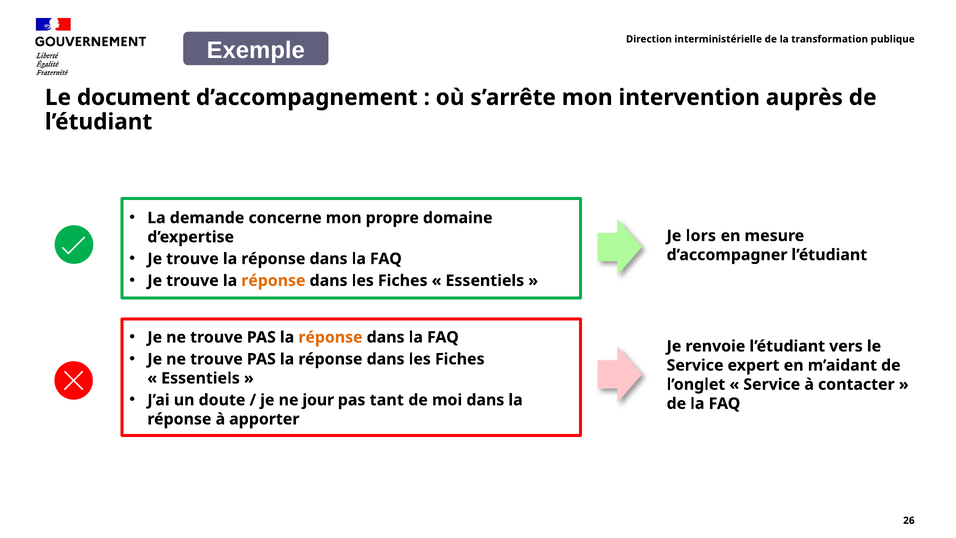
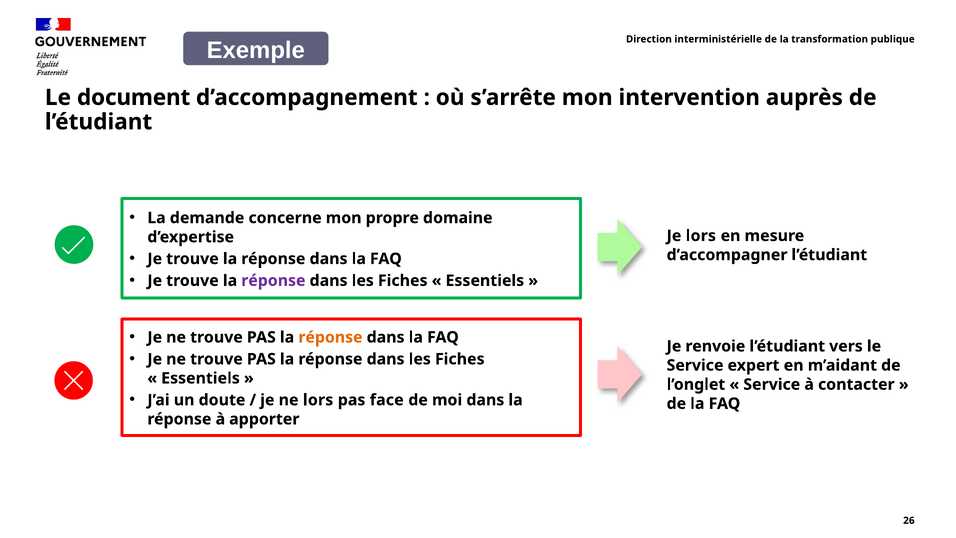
réponse at (273, 281) colour: orange -> purple
ne jour: jour -> lors
tant: tant -> face
